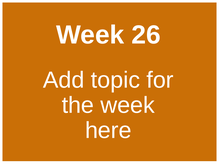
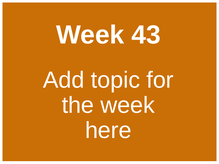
26: 26 -> 43
